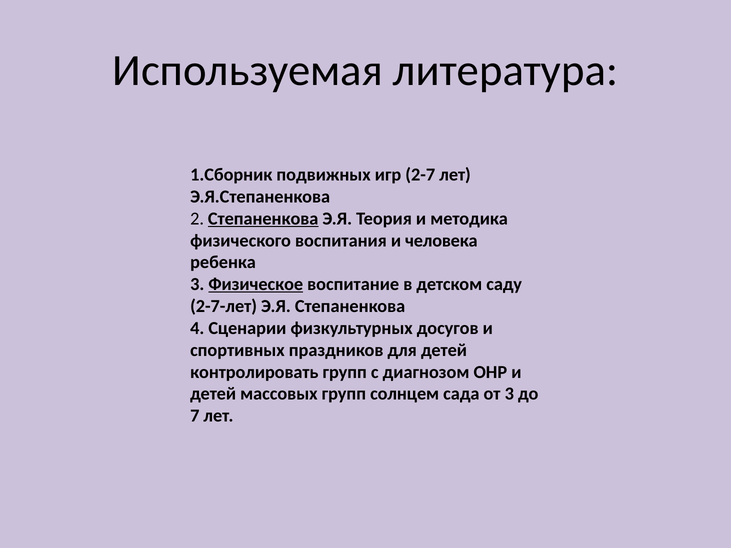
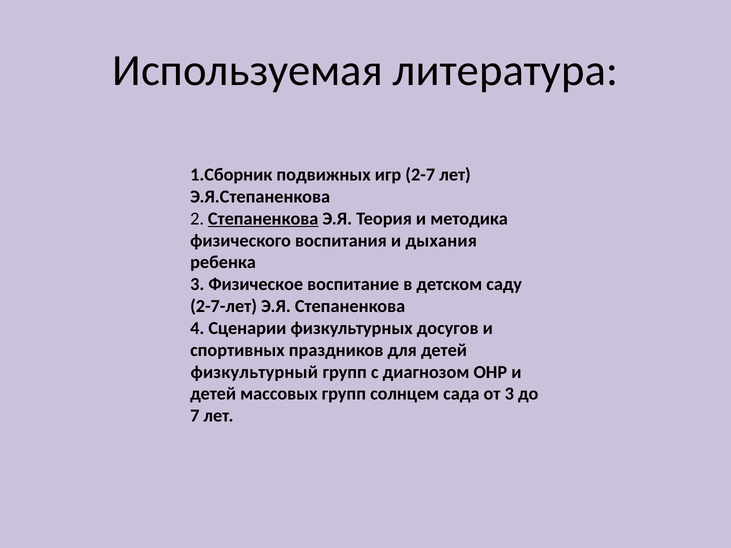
человека: человека -> дыхания
Физическое underline: present -> none
контролировать: контролировать -> физкультурный
